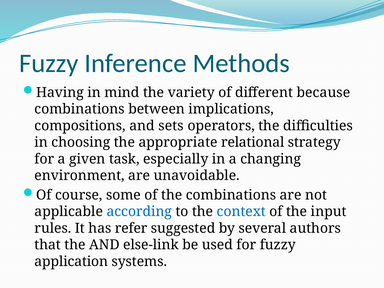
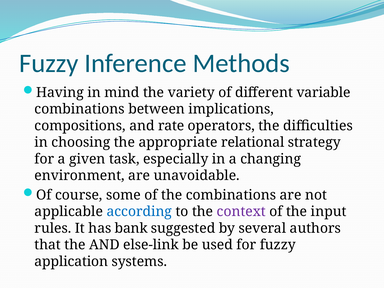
because: because -> variable
sets: sets -> rate
context colour: blue -> purple
refer: refer -> bank
